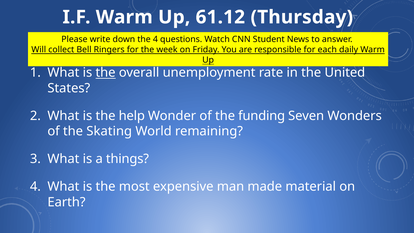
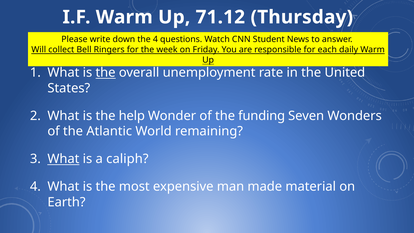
61.12: 61.12 -> 71.12
Skating: Skating -> Atlantic
What at (63, 159) underline: none -> present
things: things -> caliph
